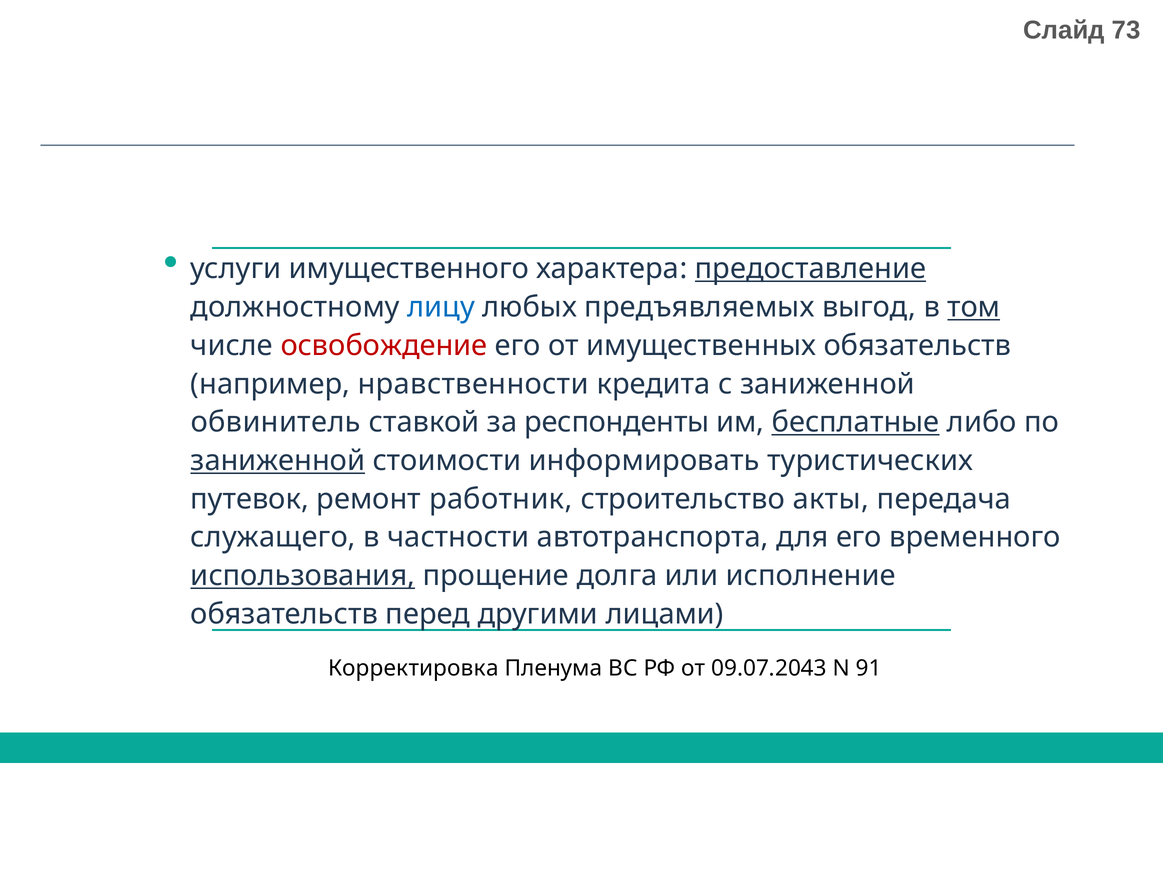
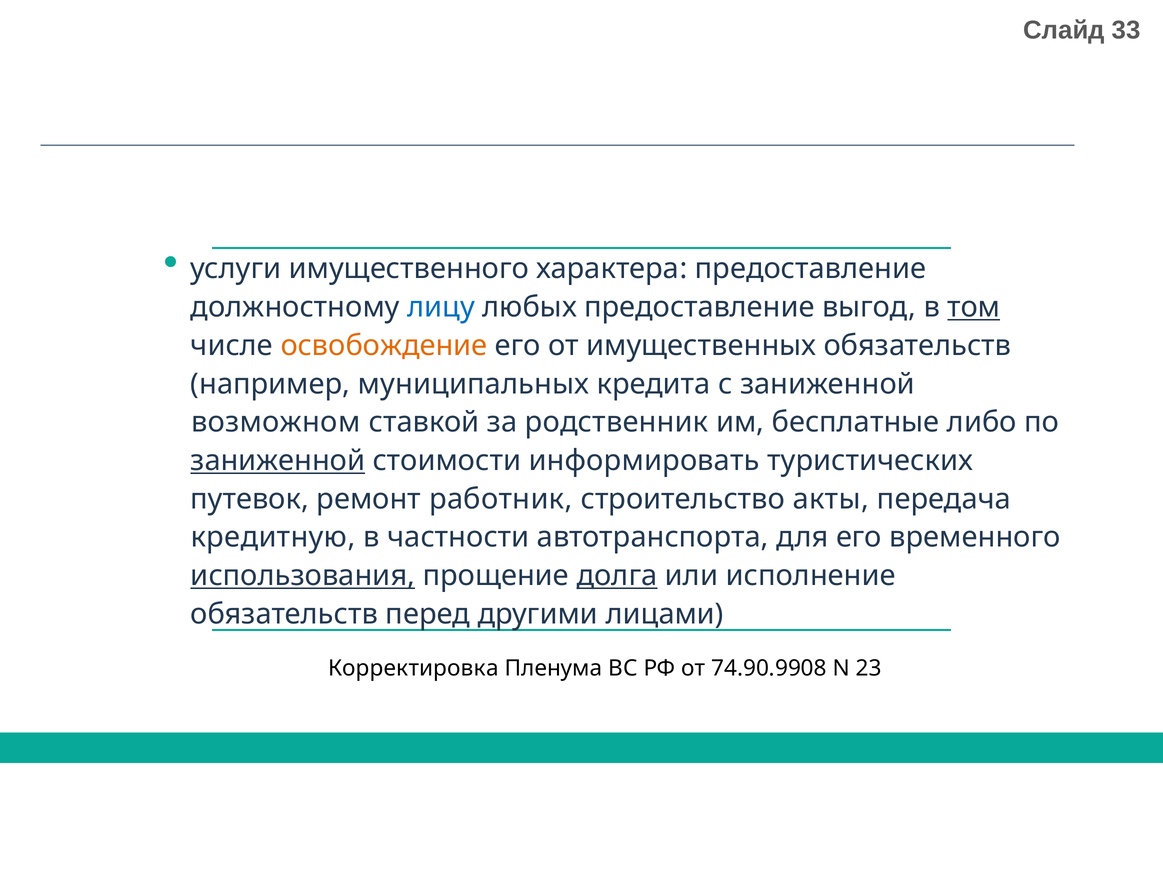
73: 73 -> 33
предоставление at (810, 269) underline: present -> none
любых предъявляемых: предъявляемых -> предоставление
освобождение colour: red -> orange
нравственности: нравственности -> муниципальных
обвинитель: обвинитель -> возможном
респонденты: респонденты -> родственник
бесплатные underline: present -> none
служащего: служащего -> кредитную
долга underline: none -> present
09.07.2043: 09.07.2043 -> 74.90.9908
91: 91 -> 23
